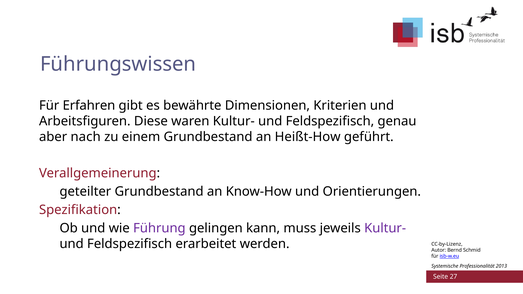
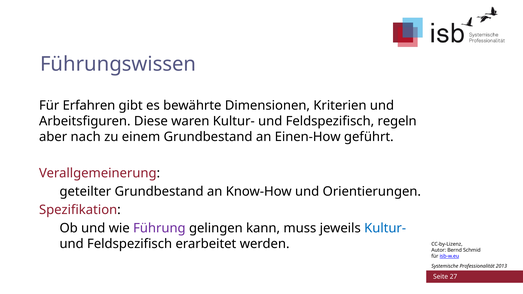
genau: genau -> regeln
Heißt-How: Heißt-How -> Einen-How
Kultur- at (385, 228) colour: purple -> blue
